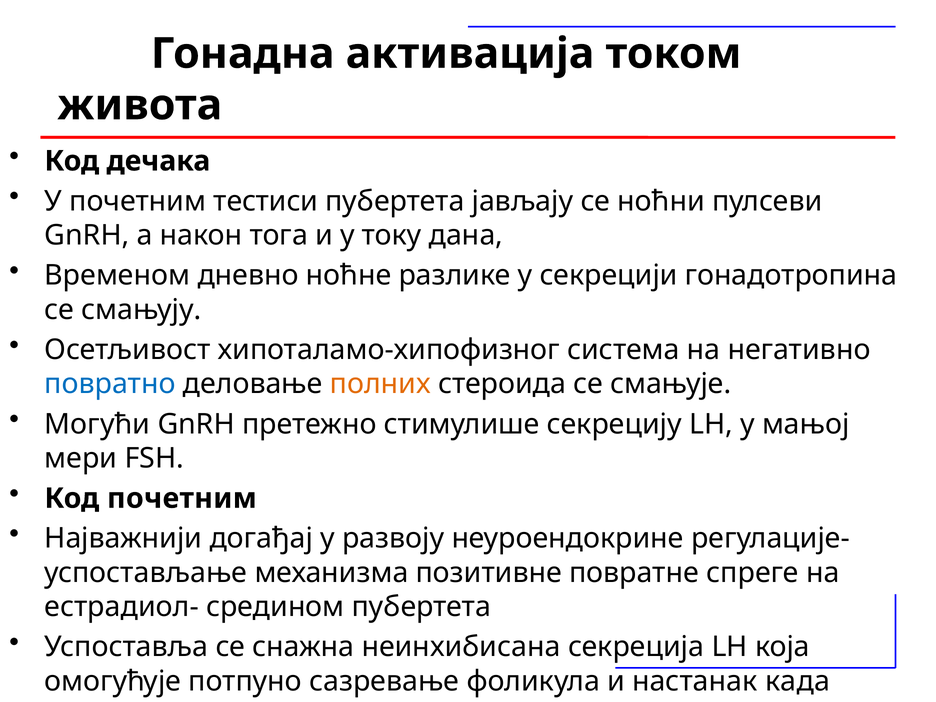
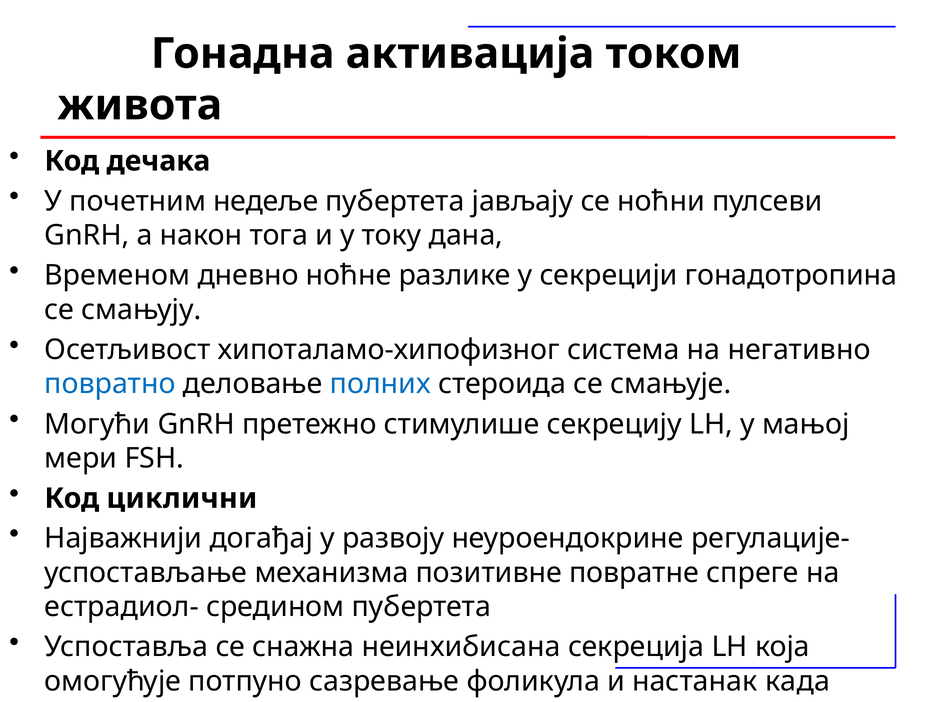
тестиси: тестиси -> недеље
полних colour: orange -> blue
Код почетним: почетним -> циклични
